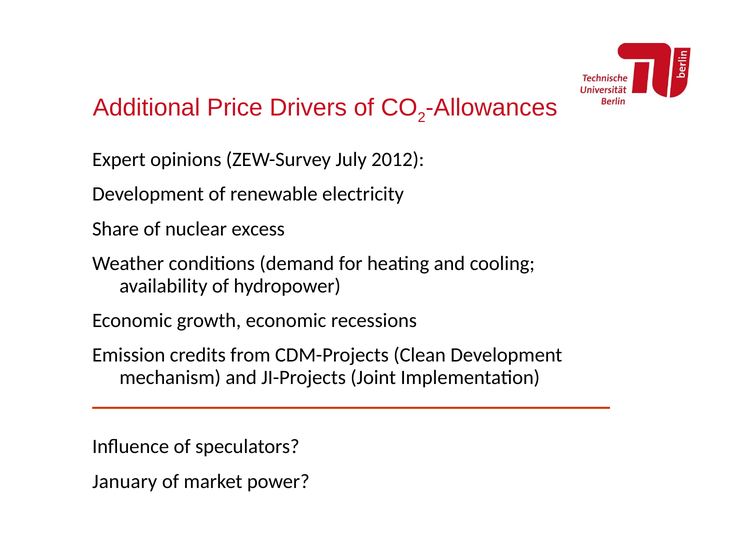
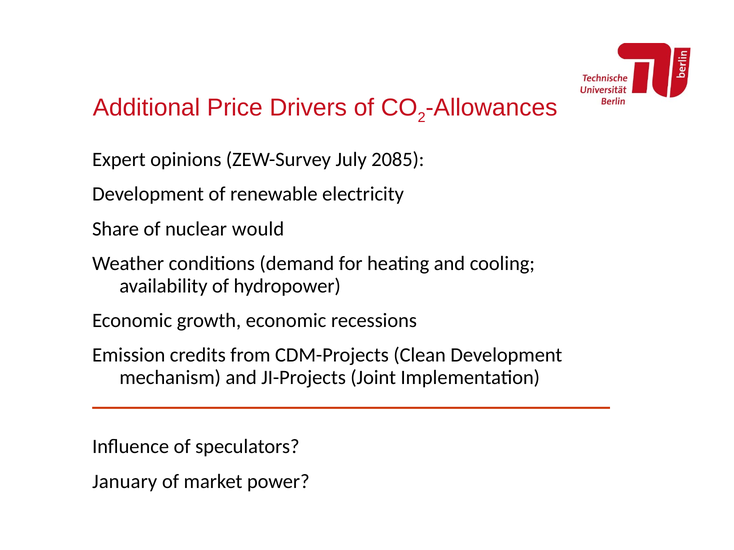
2012: 2012 -> 2085
excess: excess -> would
